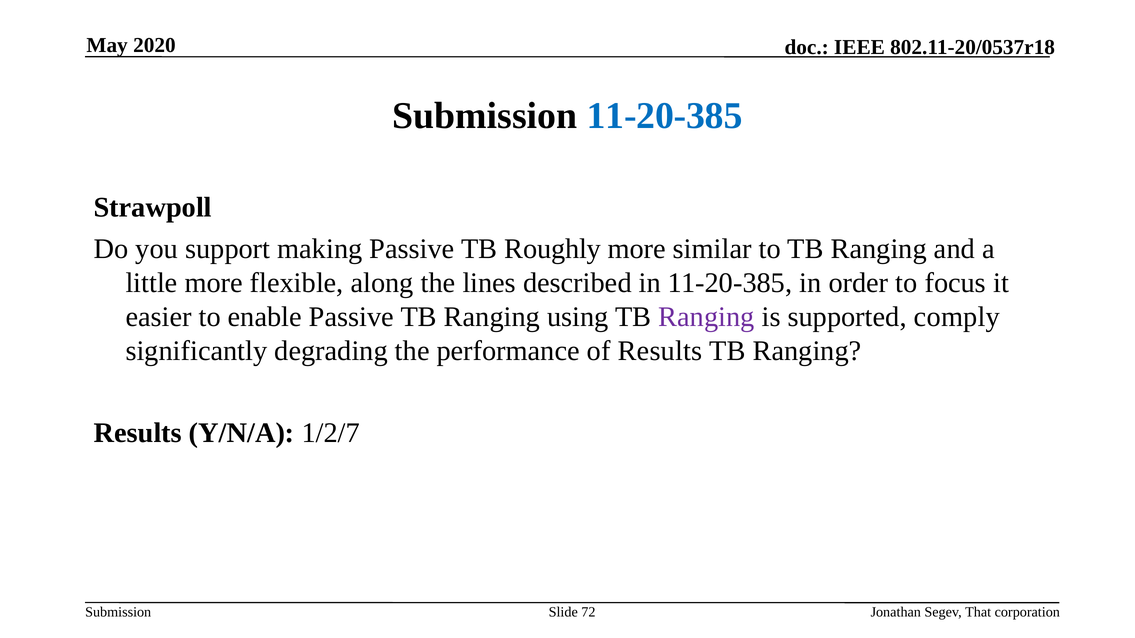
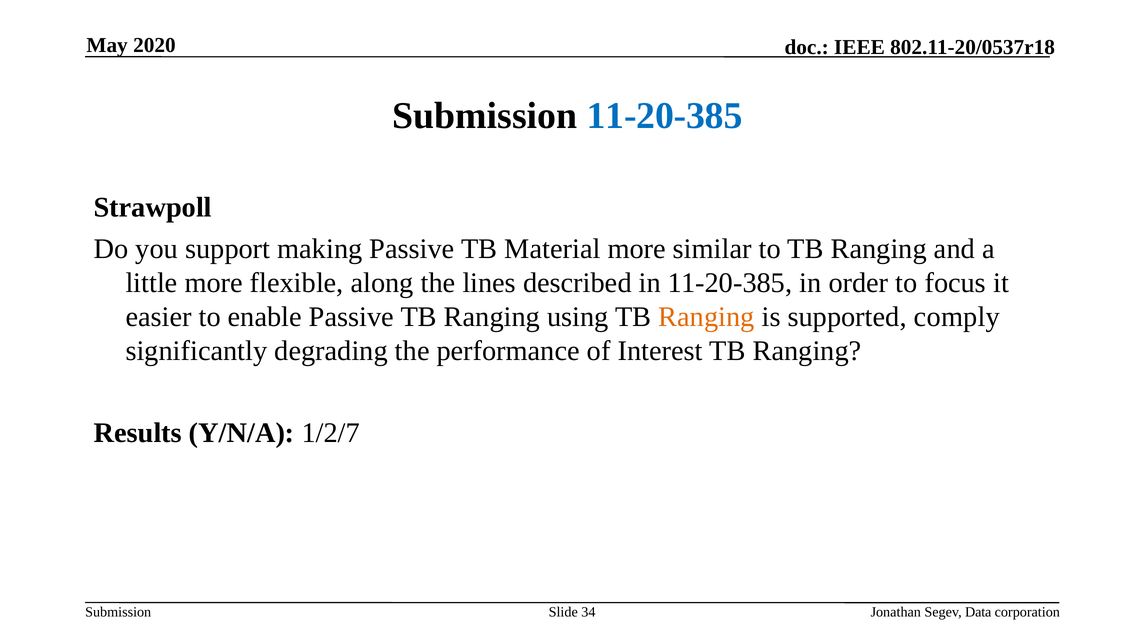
Roughly: Roughly -> Material
Ranging at (707, 317) colour: purple -> orange
of Results: Results -> Interest
72: 72 -> 34
That: That -> Data
